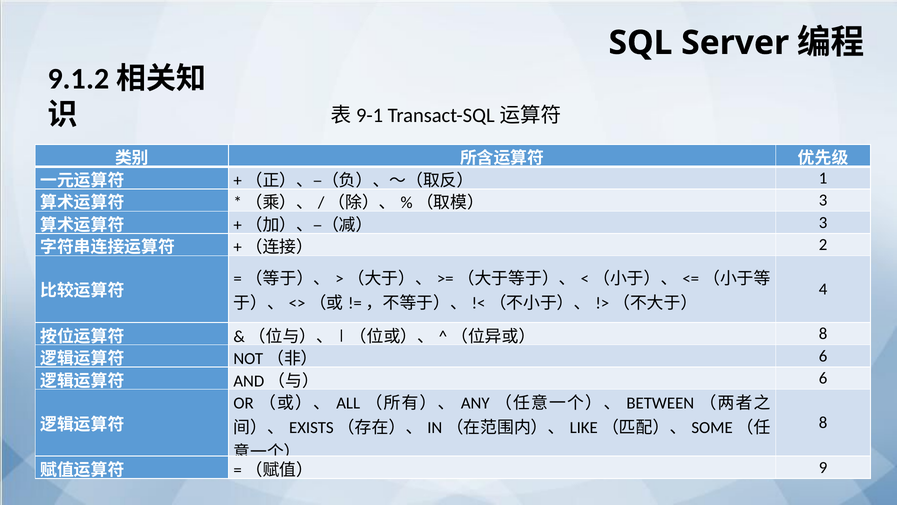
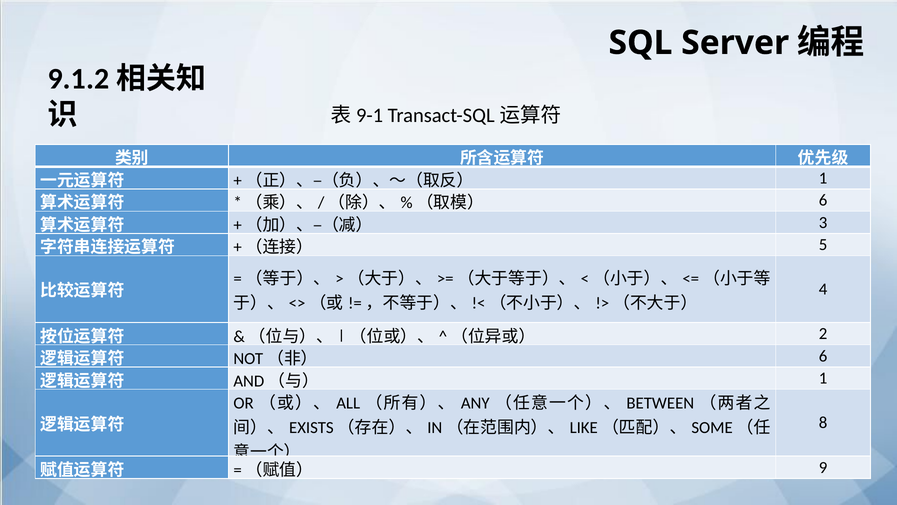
3 at (823, 200): 3 -> 6
2: 2 -> 5
8 at (823, 334): 8 -> 2
6 at (823, 378): 6 -> 1
